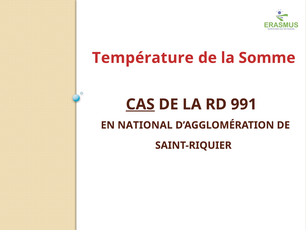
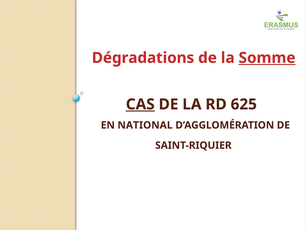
Température: Température -> Dégradations
Somme underline: none -> present
991: 991 -> 625
